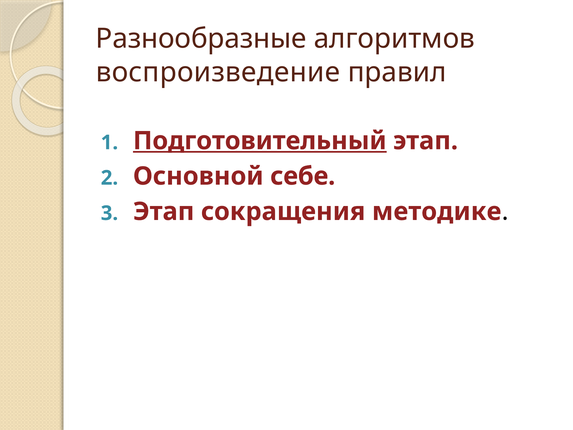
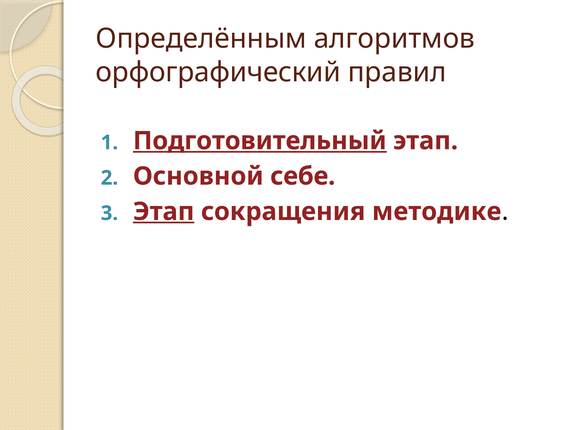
Разнообразные: Разнообразные -> Определённым
воспроизведение: воспроизведение -> орфографический
Этап at (164, 211) underline: none -> present
